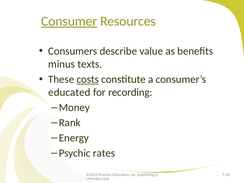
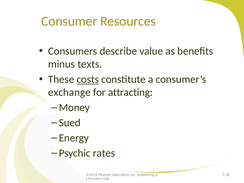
Consumer underline: present -> none
educated: educated -> exchange
recording: recording -> attracting
Rank: Rank -> Sued
